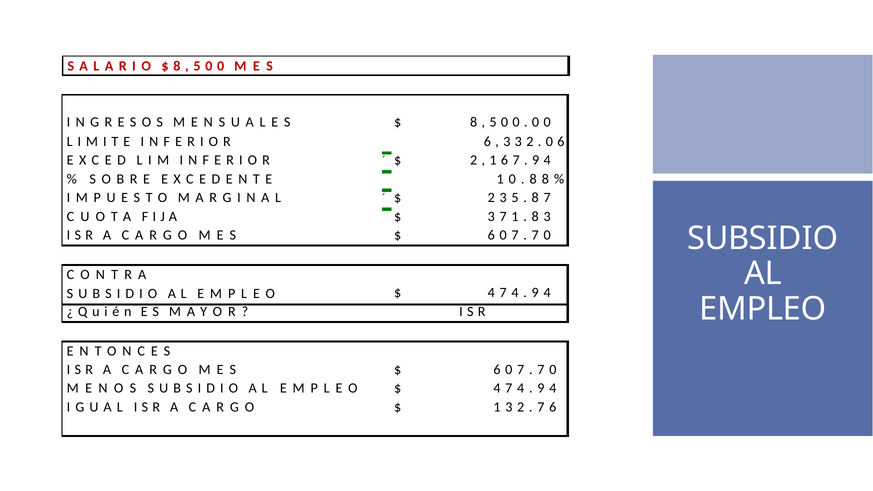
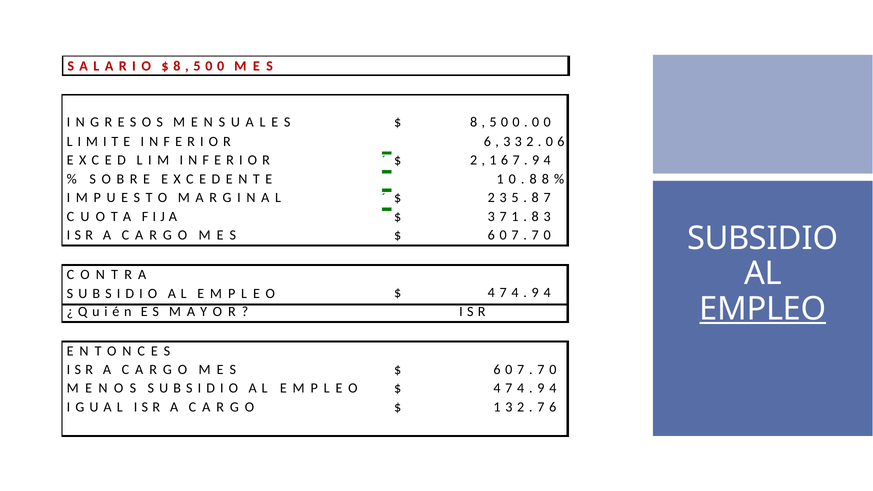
EMPLEO underline: none -> present
